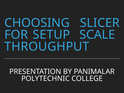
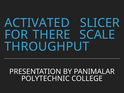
CHOOSING: CHOOSING -> ACTIVATED
SETUP: SETUP -> THERE
